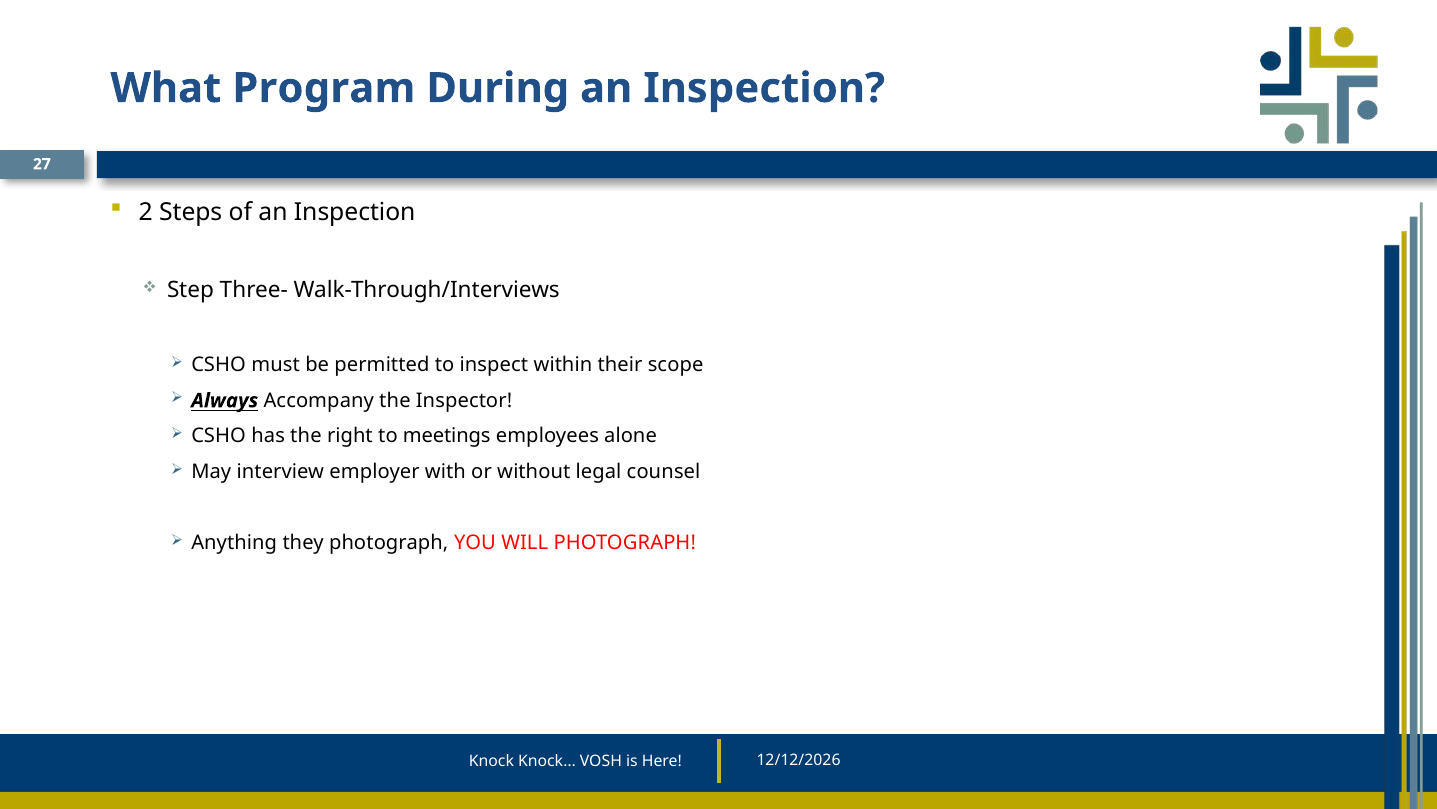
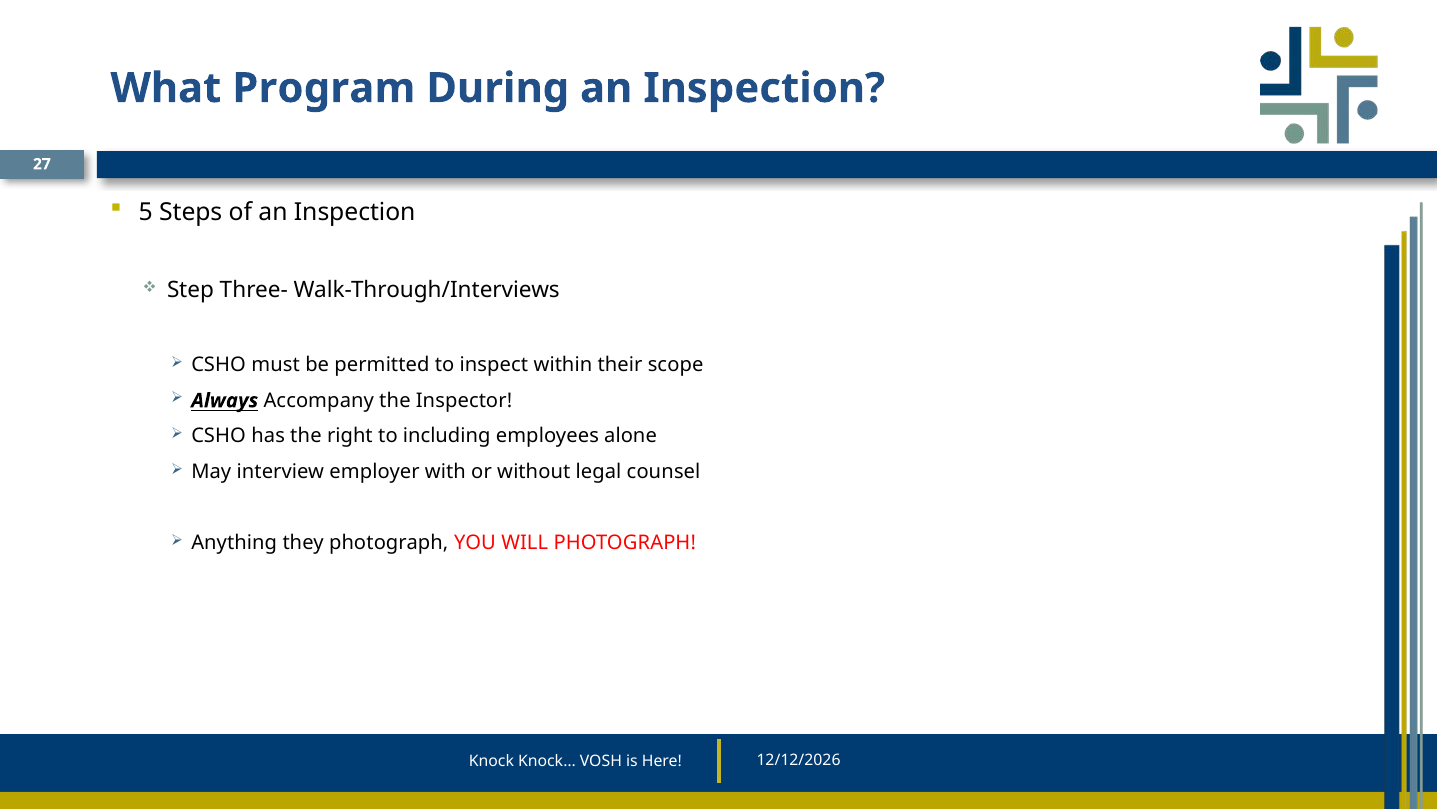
2: 2 -> 5
meetings: meetings -> including
